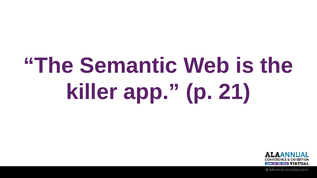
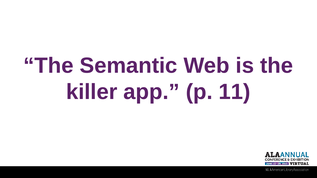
21: 21 -> 11
